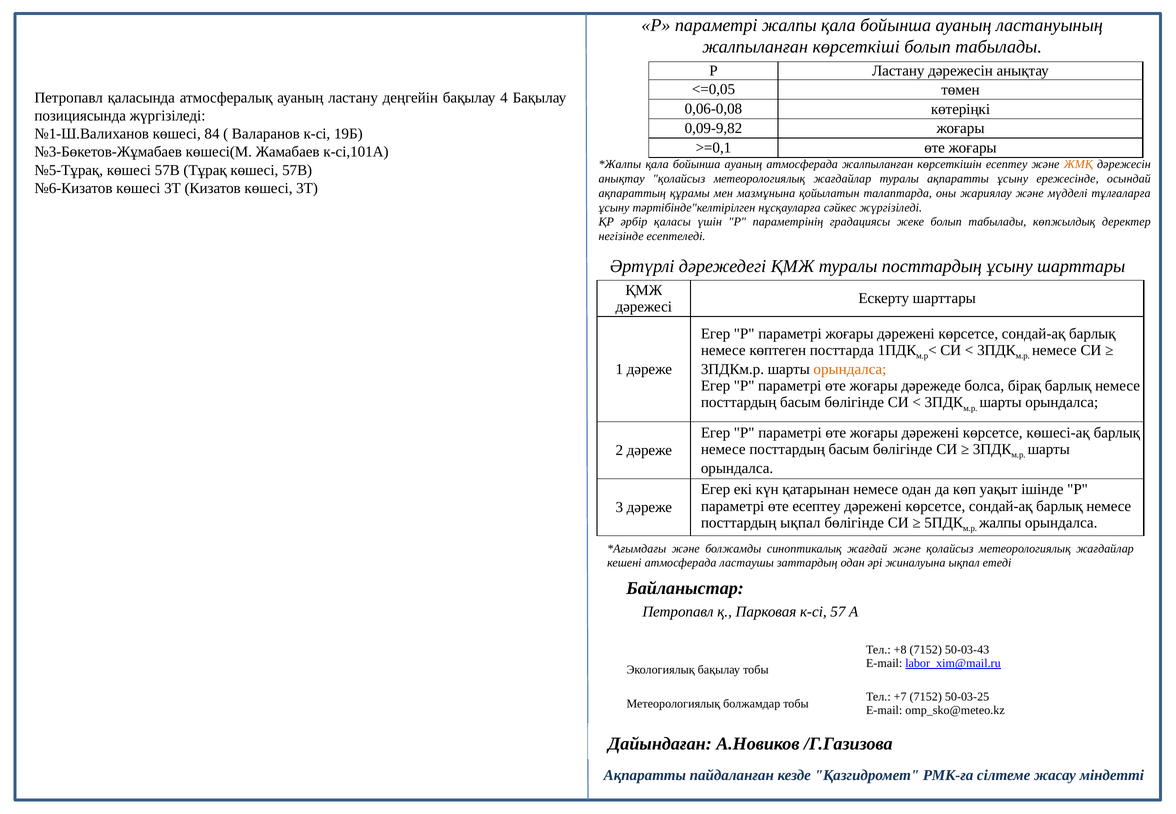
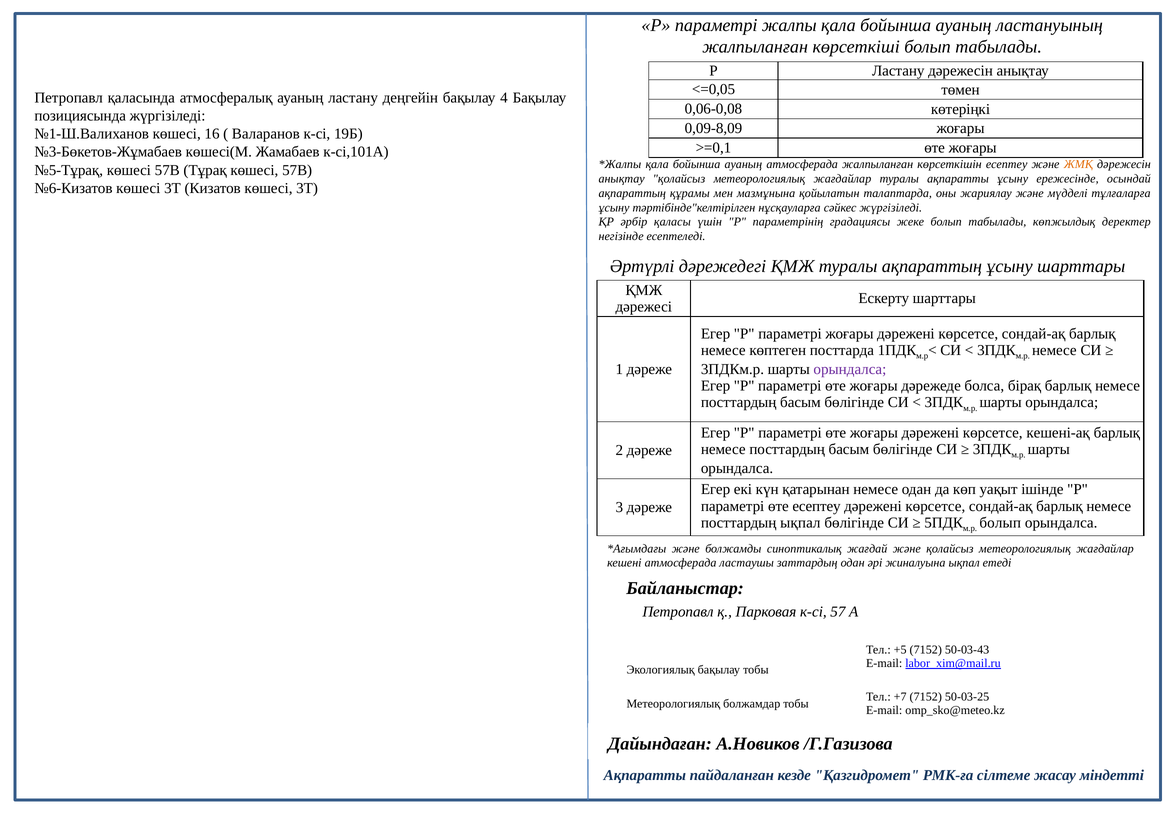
0,09-9,82: 0,09-9,82 -> 0,09-8,09
84: 84 -> 16
туралы посттардың: посттардың -> ақпараттың
орындалса at (850, 369) colour: orange -> purple
көшесі-ақ: көшесі-ақ -> кешені-ақ
жалпы at (1000, 523): жалпы -> болып
+8: +8 -> +5
